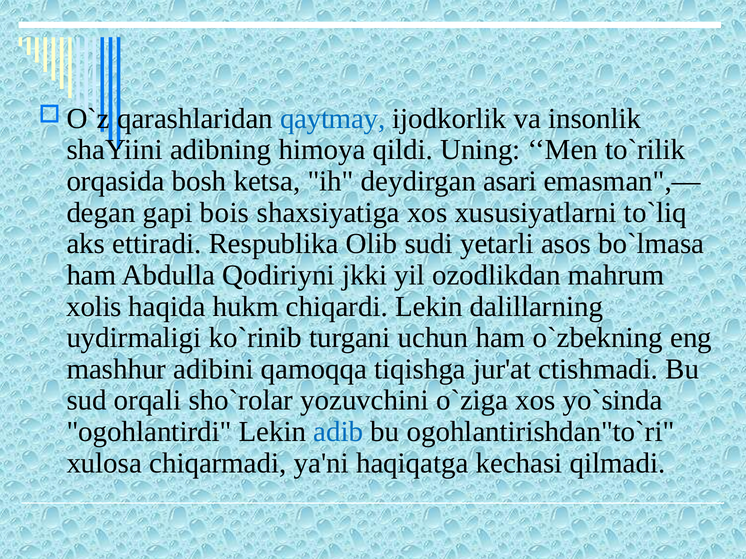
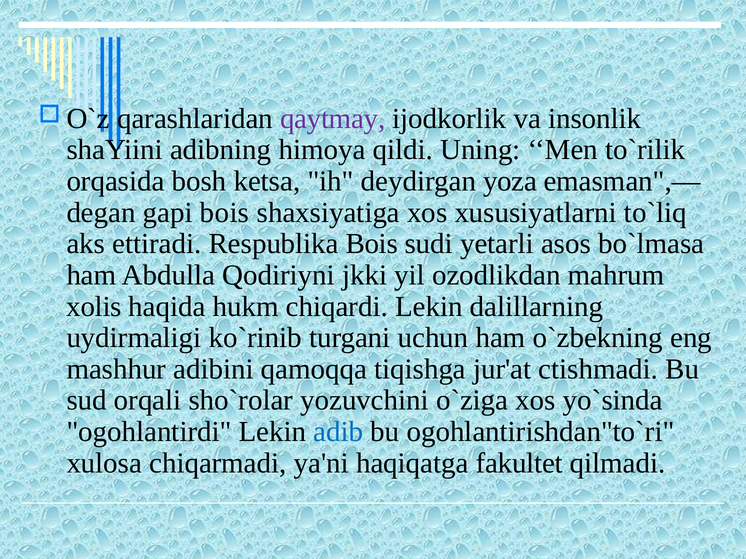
qaytmay colour: blue -> purple
asari: asari -> yoza
Respublika Olib: Olib -> Bois
kechasi: kechasi -> fakultet
